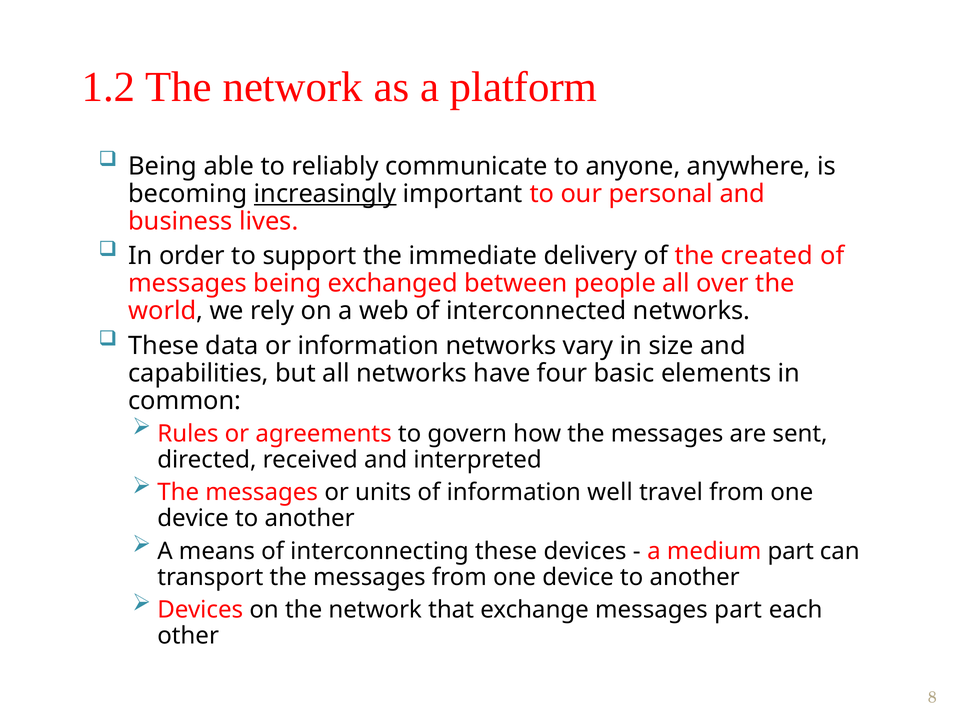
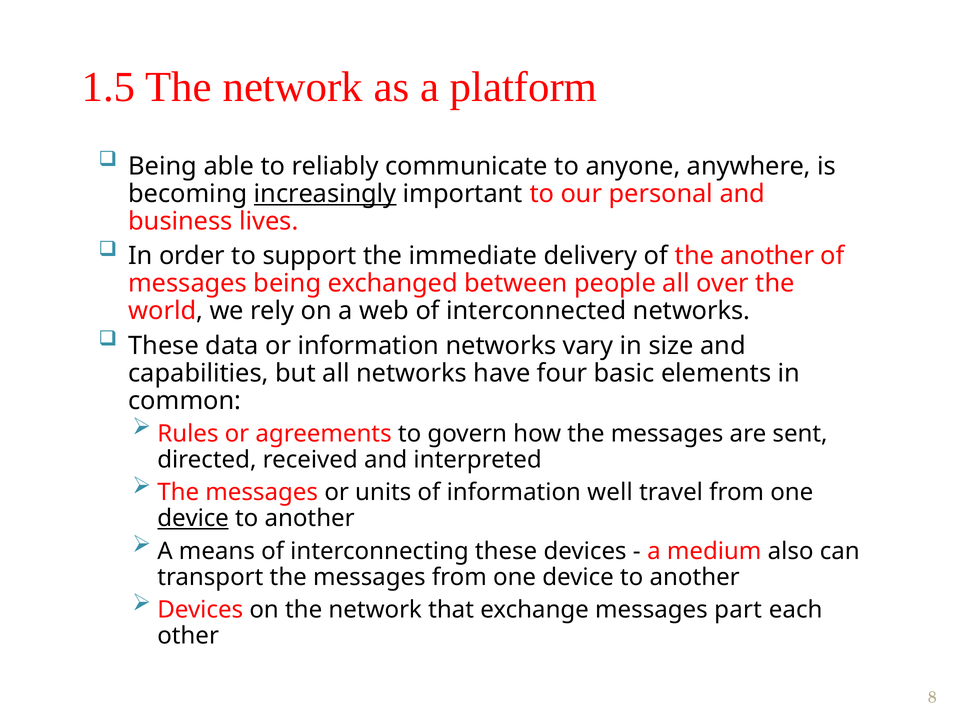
1.2: 1.2 -> 1.5
the created: created -> another
device at (193, 519) underline: none -> present
medium part: part -> also
